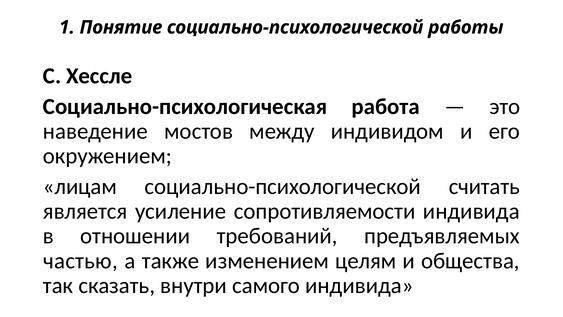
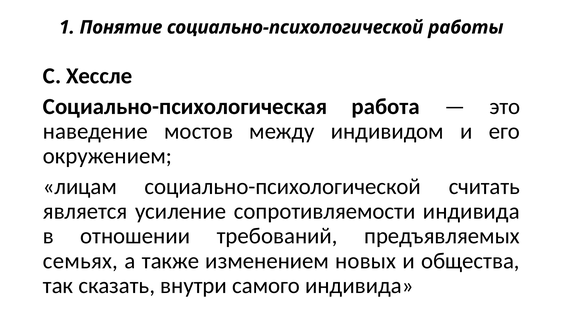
частью: частью -> семьях
целям: целям -> новых
